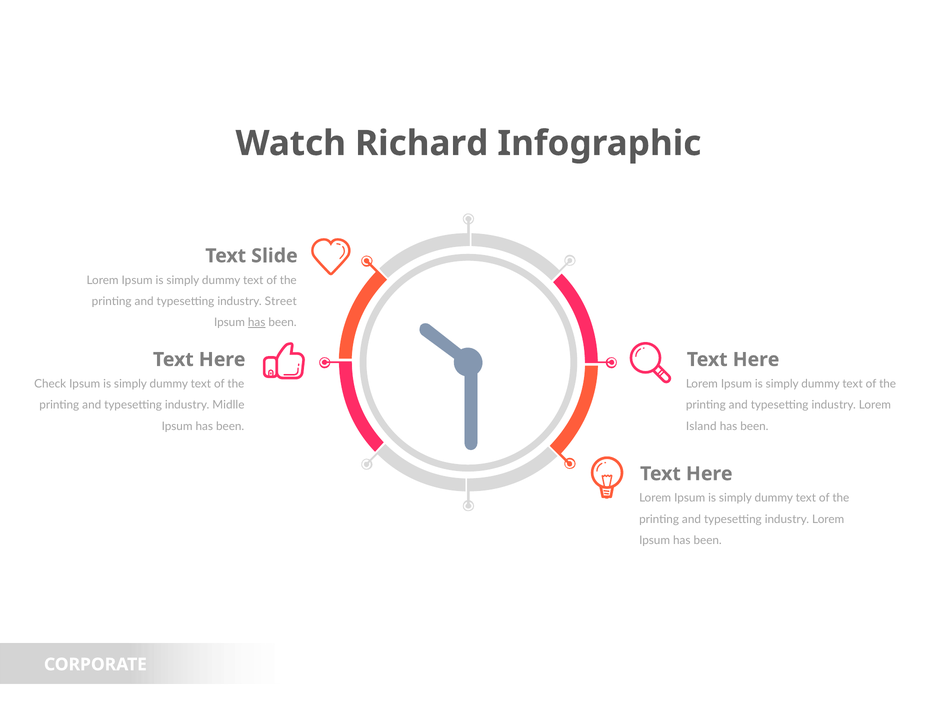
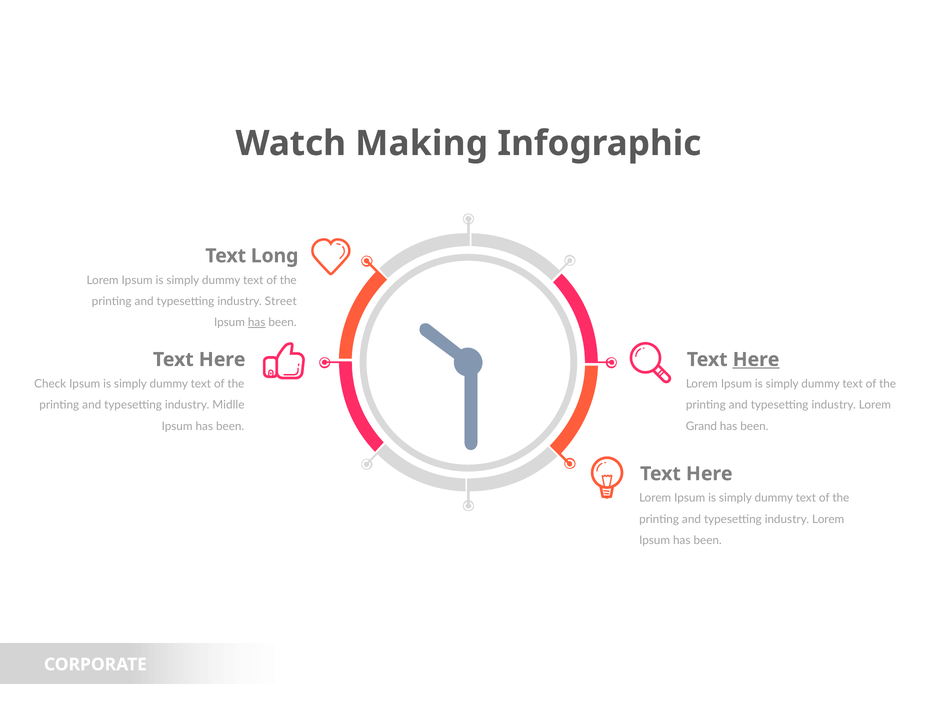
Richard: Richard -> Making
Slide: Slide -> Long
Here at (756, 359) underline: none -> present
Island: Island -> Grand
